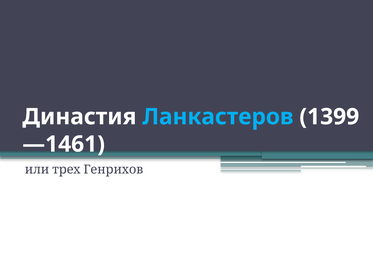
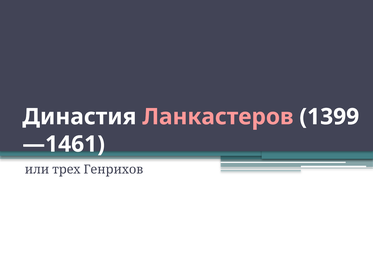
Ланкастеров colour: light blue -> pink
